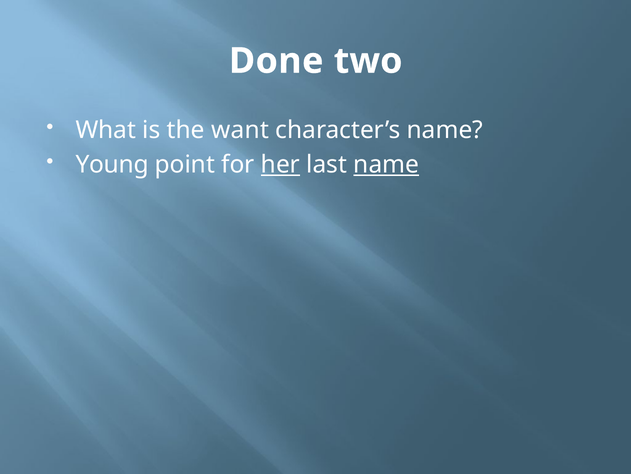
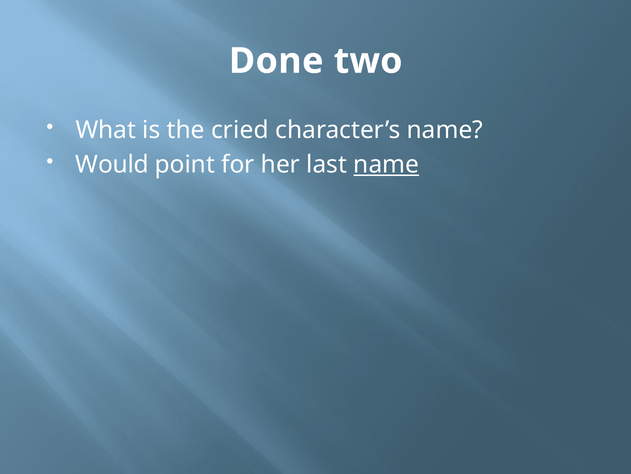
want: want -> cried
Young: Young -> Would
her underline: present -> none
